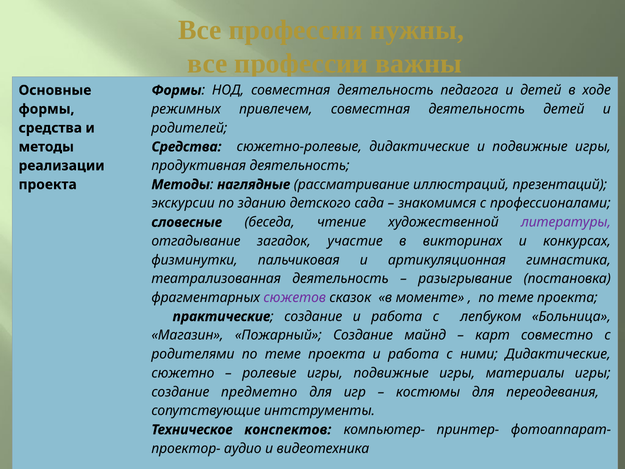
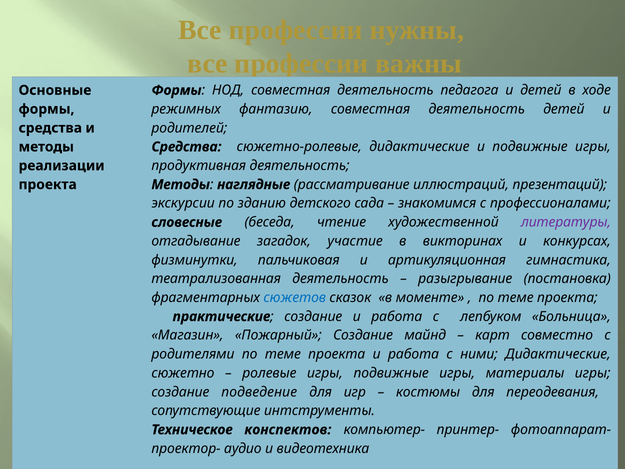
привлечем: привлечем -> фантазию
сюжетов colour: purple -> blue
предметно: предметно -> подведение
